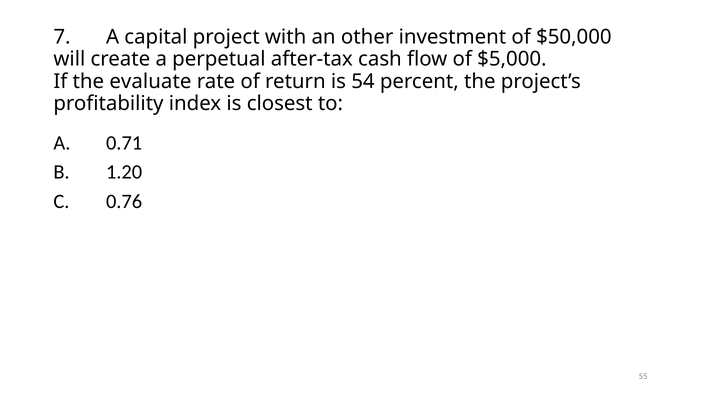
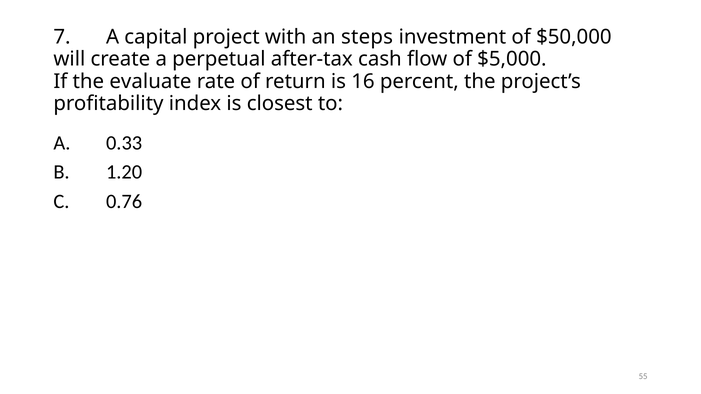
other: other -> steps
54: 54 -> 16
0.71: 0.71 -> 0.33
